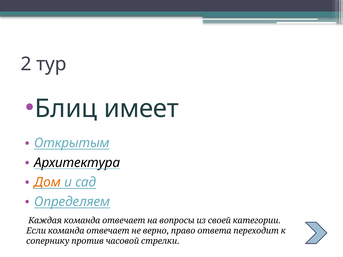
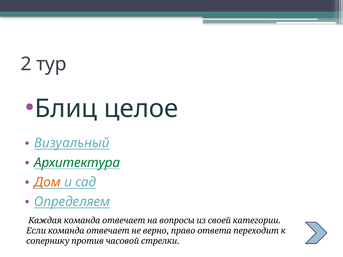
имеет: имеет -> целое
Открытым: Открытым -> Визуальный
Архитектура colour: black -> green
